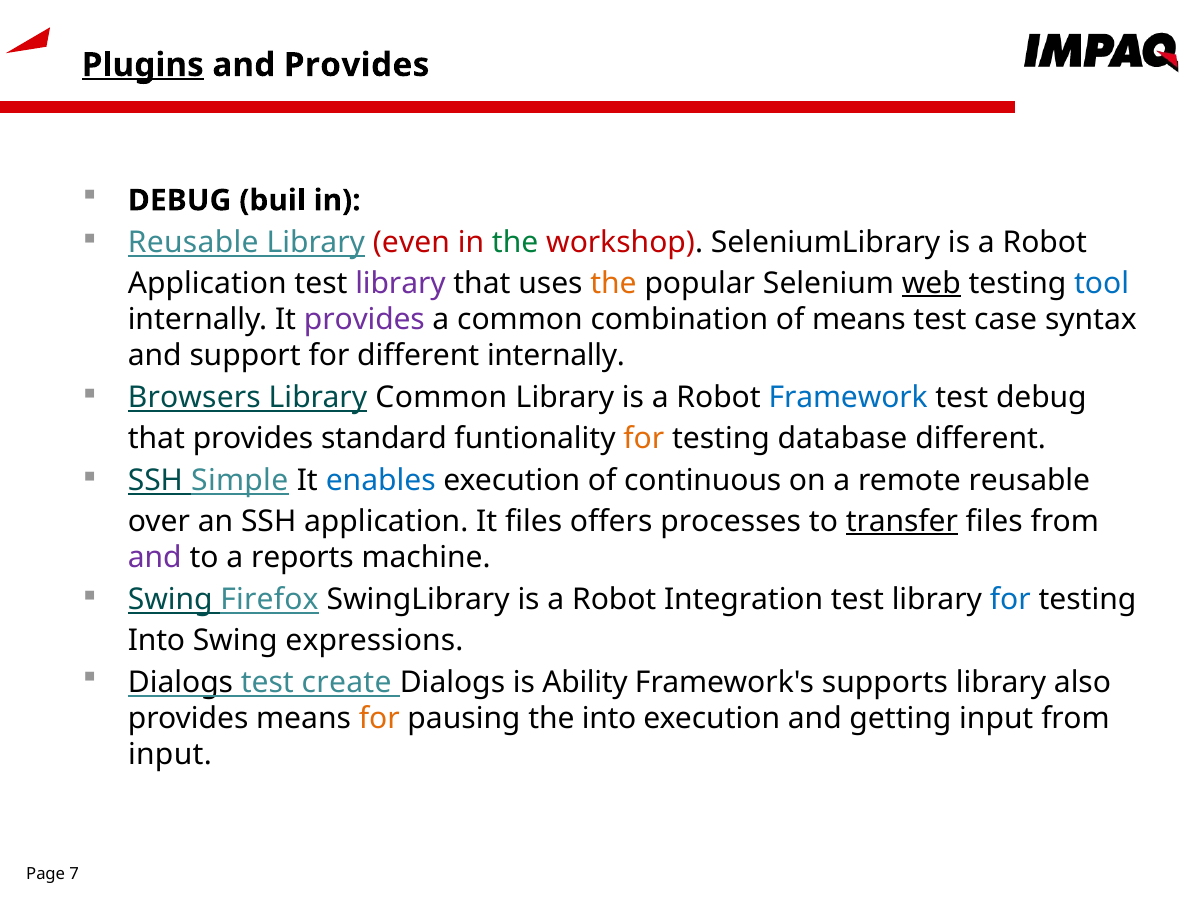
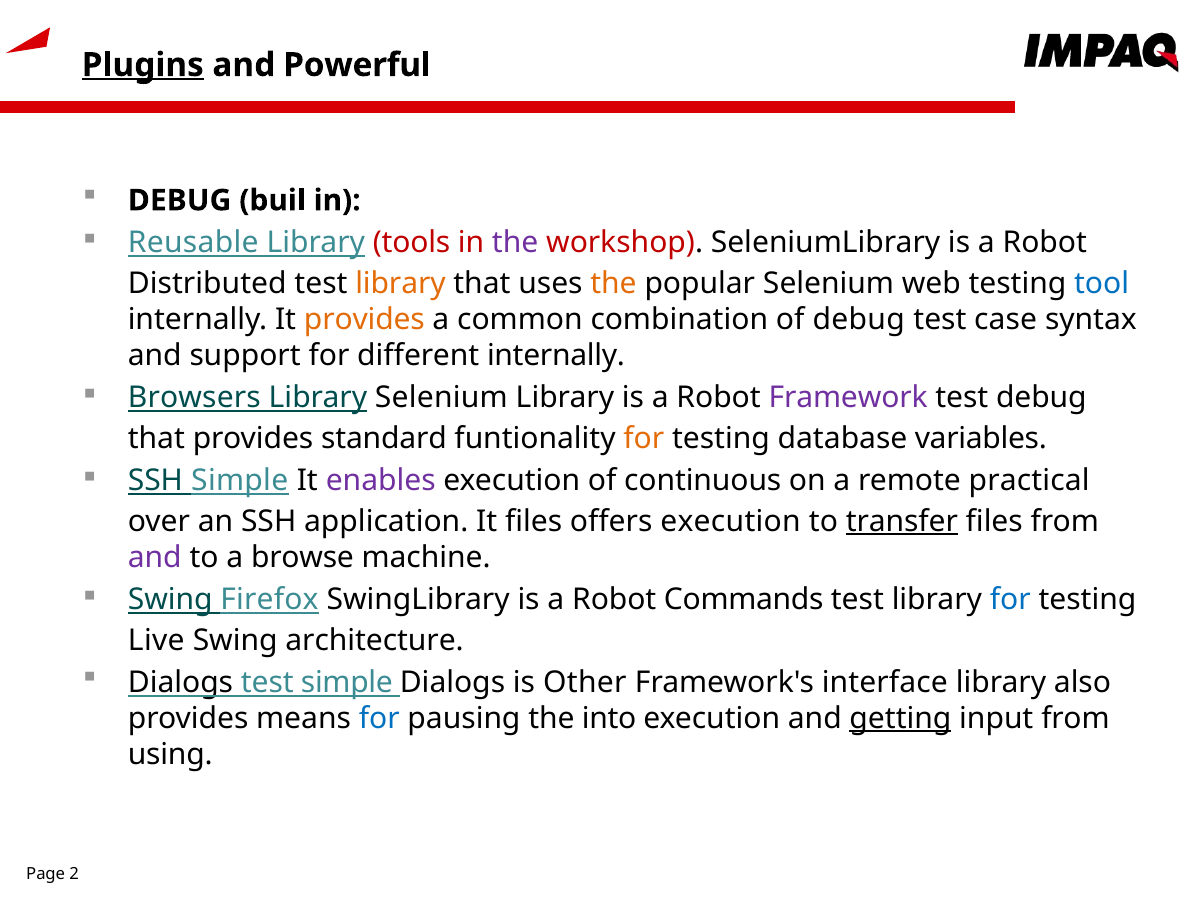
and Provides: Provides -> Powerful
even: even -> tools
the at (515, 243) colour: green -> purple
Application at (207, 283): Application -> Distributed
library at (400, 283) colour: purple -> orange
web underline: present -> none
provides at (364, 320) colour: purple -> orange
of means: means -> debug
Library Common: Common -> Selenium
Framework colour: blue -> purple
database different: different -> variables
enables colour: blue -> purple
remote reusable: reusable -> practical
offers processes: processes -> execution
reports: reports -> browse
Integration: Integration -> Commands
Into at (156, 641): Into -> Live
expressions: expressions -> architecture
test create: create -> simple
Ability: Ability -> Other
supports: supports -> interface
for at (379, 719) colour: orange -> blue
getting underline: none -> present
input at (170, 755): input -> using
7: 7 -> 2
